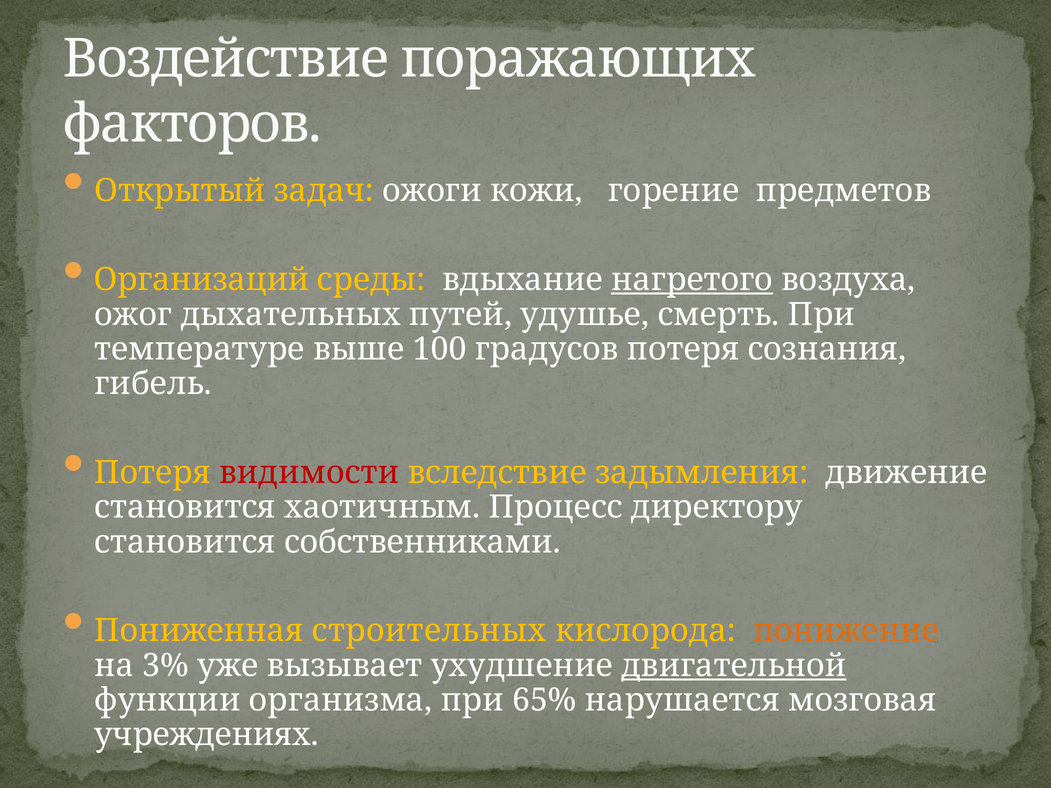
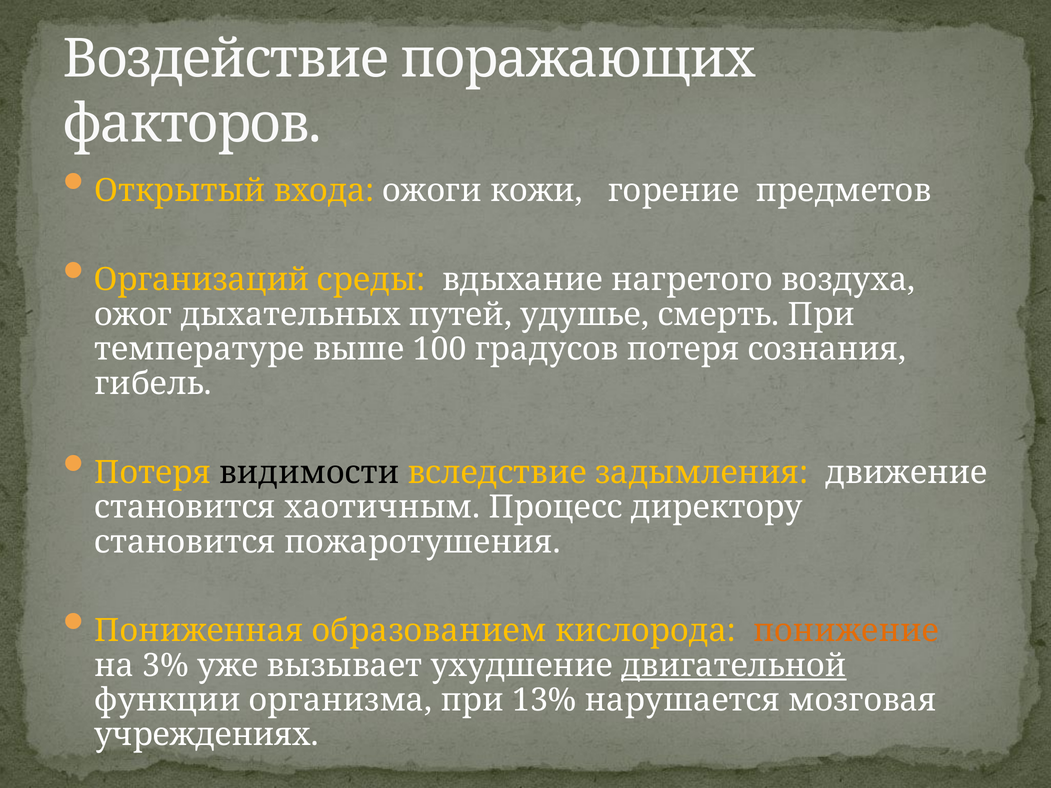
задач: задач -> входа
нагретого underline: present -> none
видимости colour: red -> black
собственниками: собственниками -> пожаротушения
строительных: строительных -> образованием
65%: 65% -> 13%
